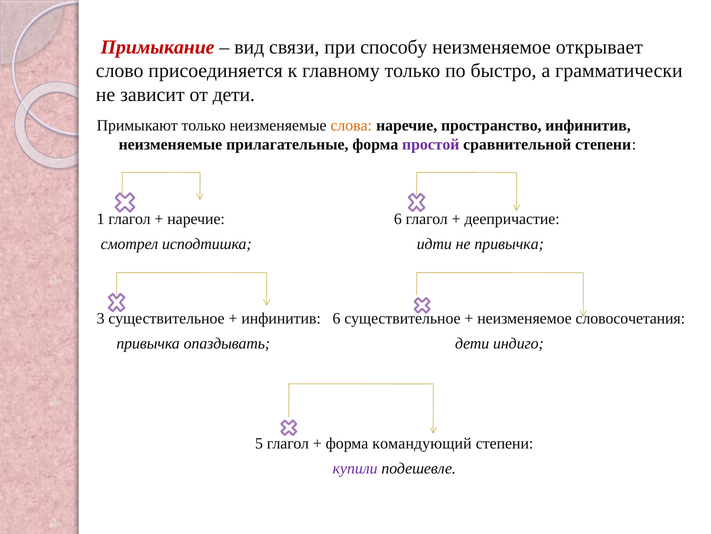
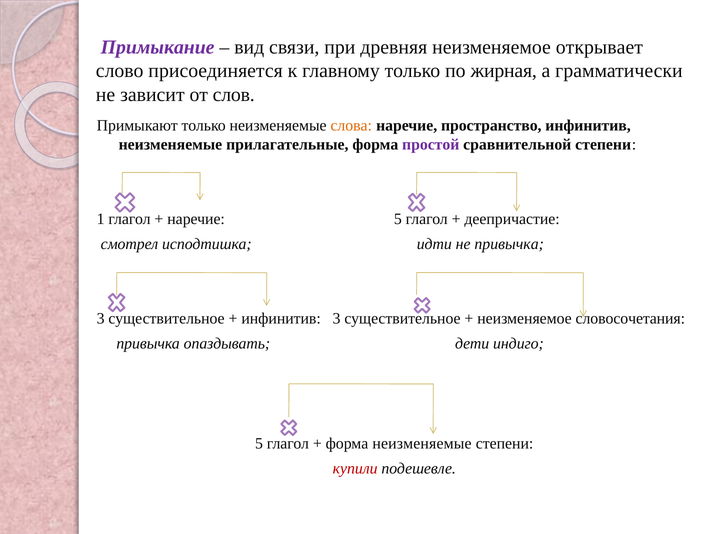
Примыкание colour: red -> purple
способу: способу -> древняя
быстро: быстро -> жирная
от дети: дети -> слов
наречие 6: 6 -> 5
инфинитив 6: 6 -> 3
форма командующий: командующий -> неизменяемые
купили colour: purple -> red
